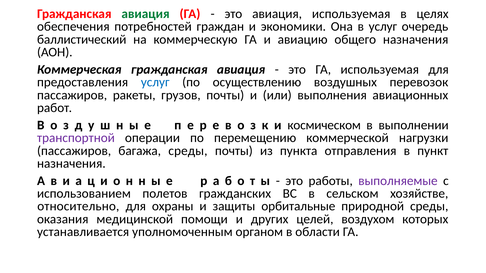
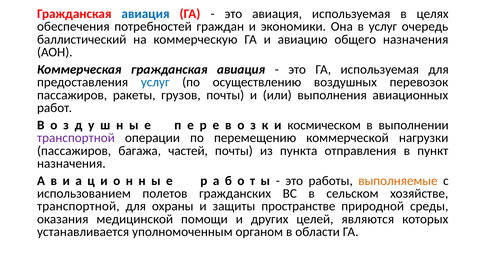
авиация at (146, 14) colour: green -> blue
багажа среды: среды -> частей
выполняемые colour: purple -> orange
относительно at (78, 207): относительно -> транспортной
орбитальные: орбитальные -> пространстве
воздухом: воздухом -> являются
